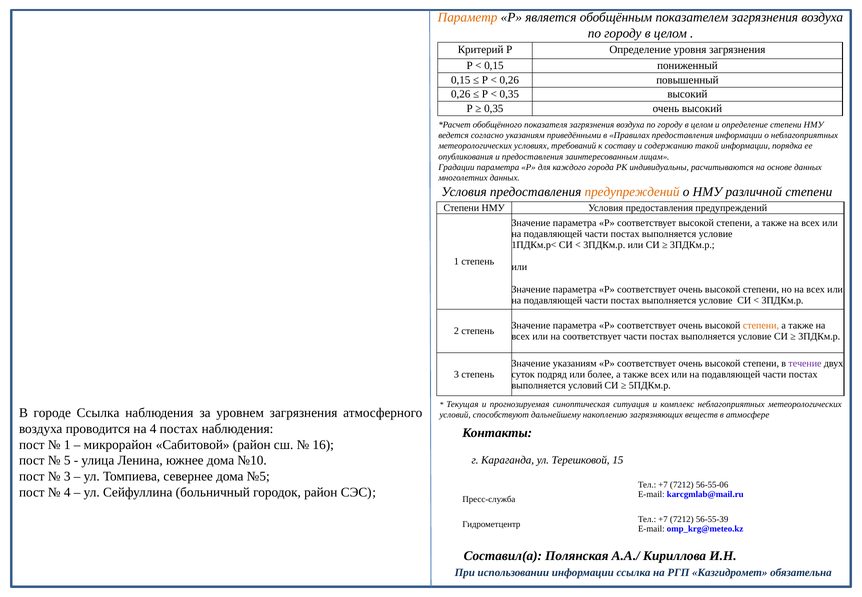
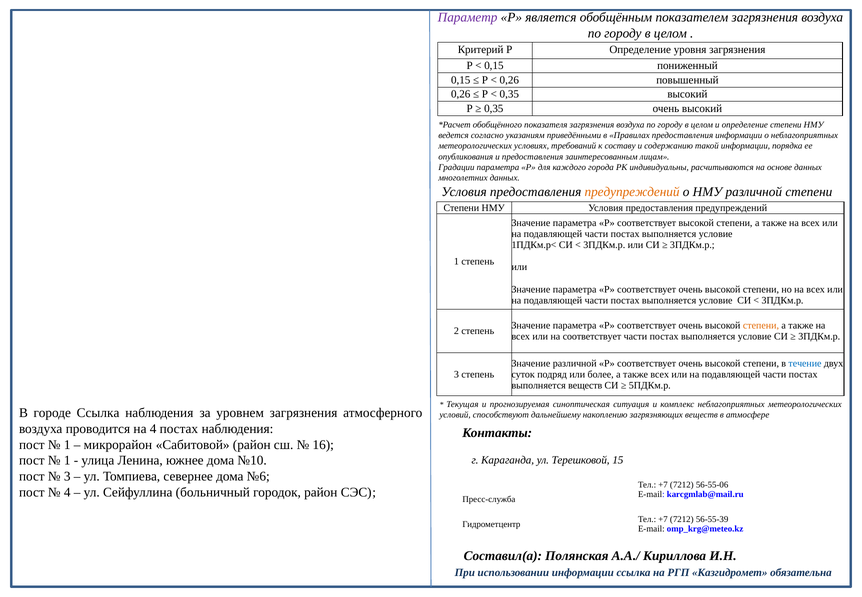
Параметр colour: orange -> purple
Значение указаниям: указаниям -> различной
течение colour: purple -> blue
выполняется условий: условий -> веществ
5 at (67, 460): 5 -> 1
№5: №5 -> №6
